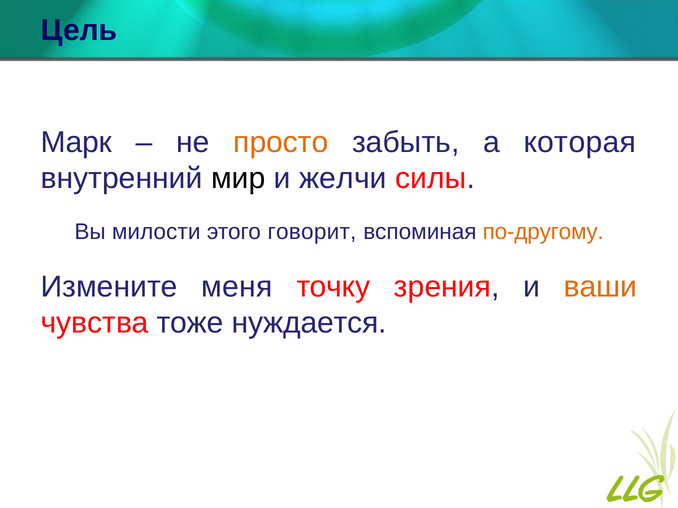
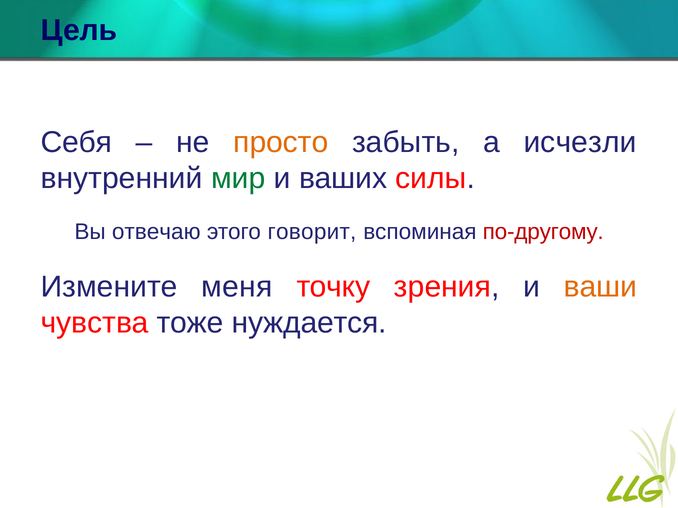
Марк: Марк -> Себя
которая: которая -> исчезли
мир colour: black -> green
желчи: желчи -> ваших
милости: милости -> отвечаю
по-другому colour: orange -> red
